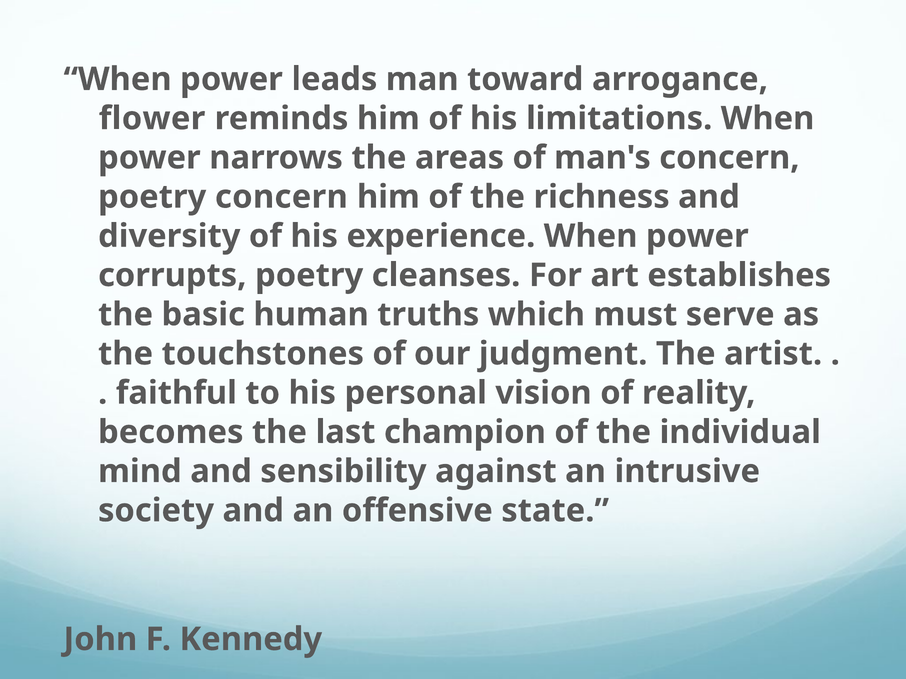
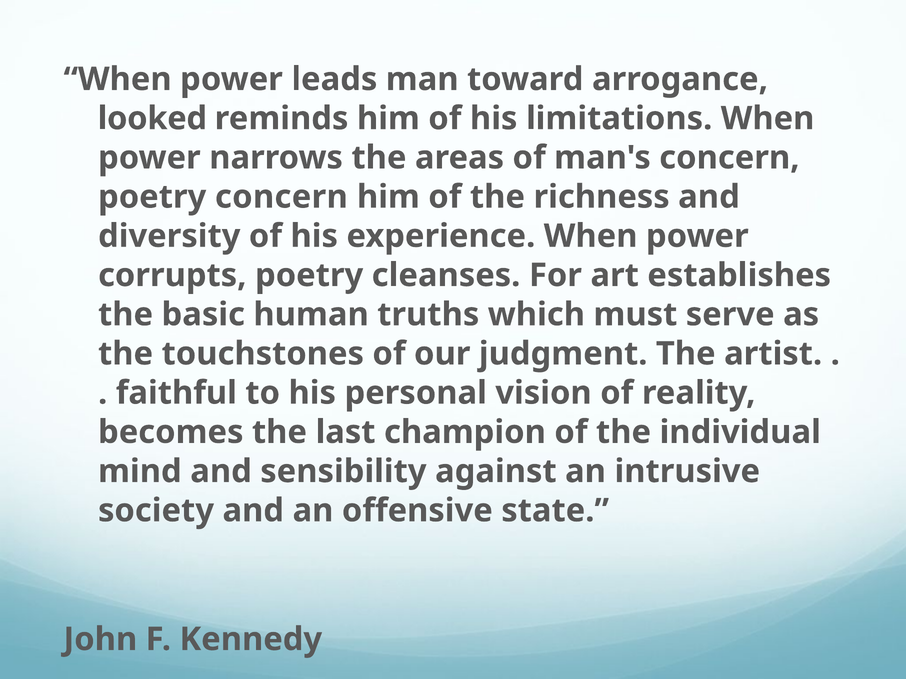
flower: flower -> looked
